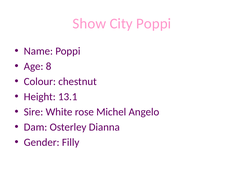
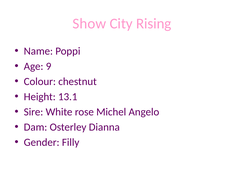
City Poppi: Poppi -> Rising
8: 8 -> 9
